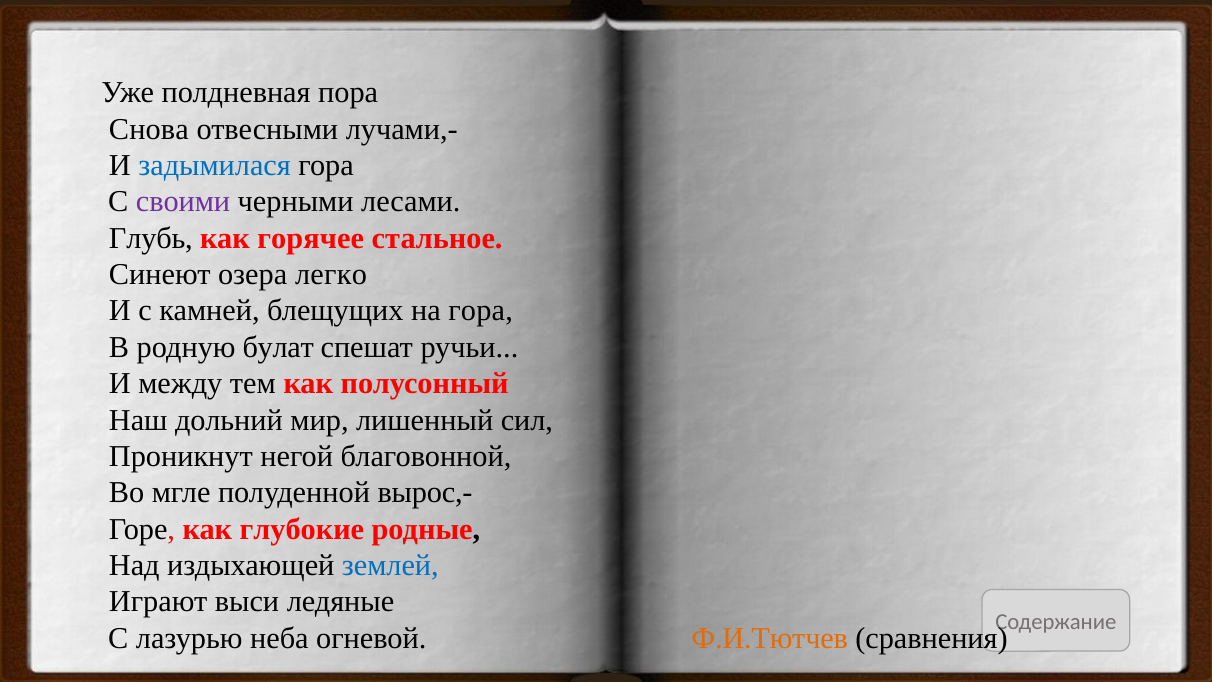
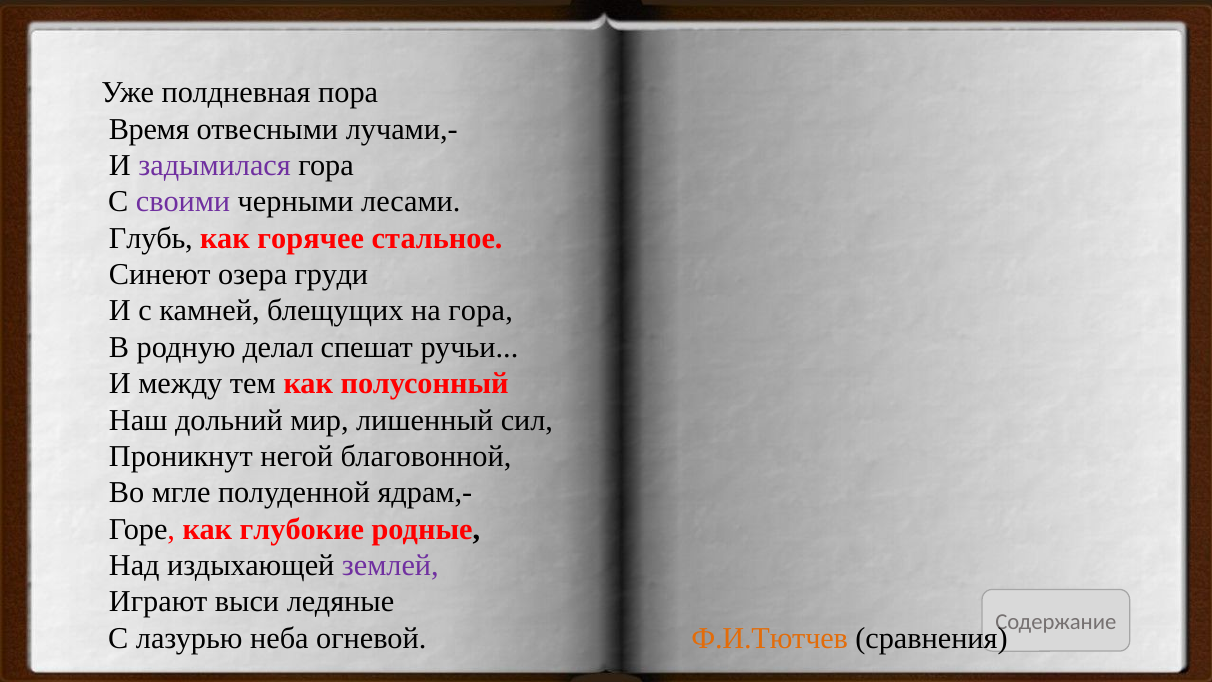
Снова: Снова -> Время
задымилася colour: blue -> purple
легко: легко -> груди
булат: булат -> делал
вырос,-: вырос,- -> ядрам,-
землей colour: blue -> purple
